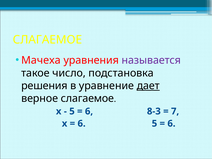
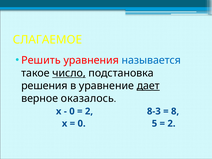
Мачеха: Мачеха -> Решить
называется colour: purple -> blue
число underline: none -> present
верное слагаемое: слагаемое -> оказалось
5 at (72, 111): 5 -> 0
6 at (89, 111): 6 -> 2
7: 7 -> 8
6 at (82, 124): 6 -> 0
6 at (171, 124): 6 -> 2
